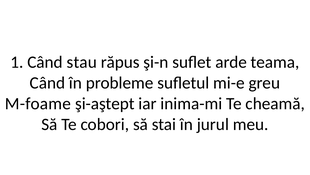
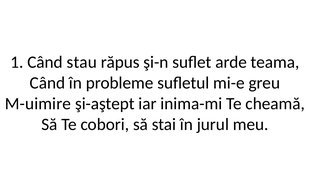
M-foame: M-foame -> M-uimire
